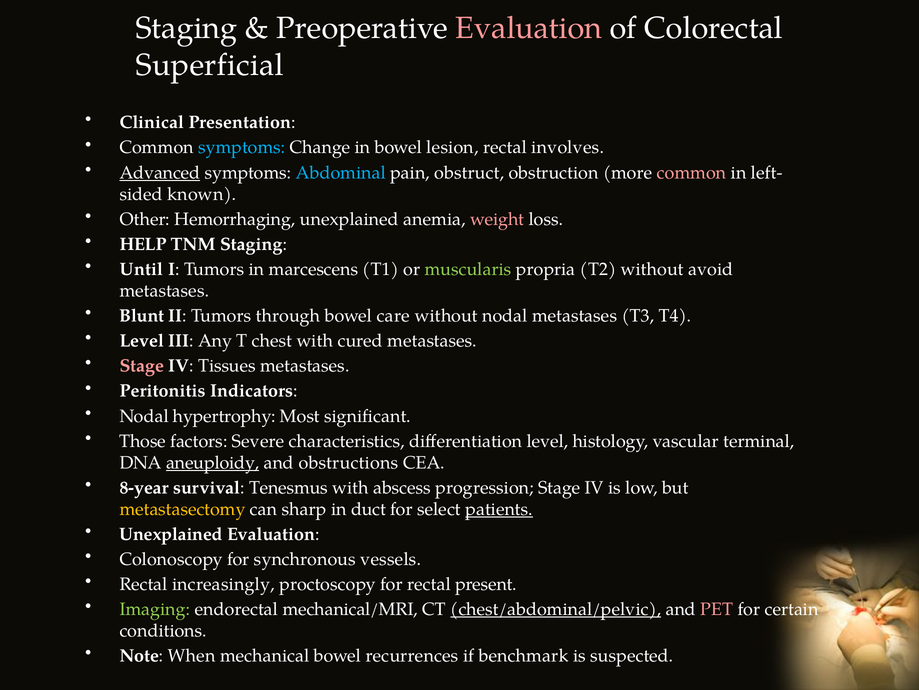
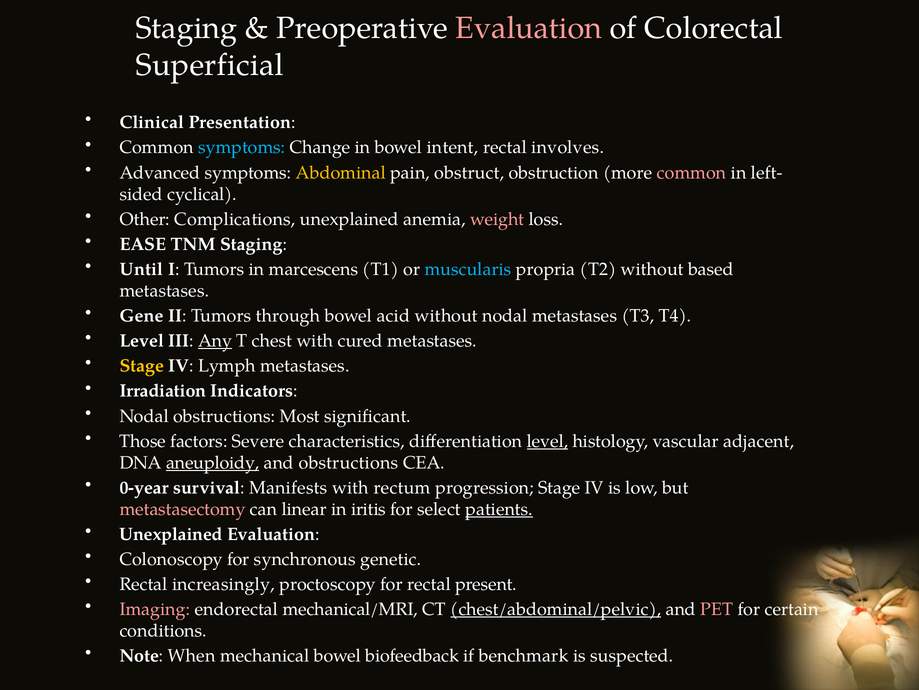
lesion: lesion -> intent
Advanced underline: present -> none
Abdominal colour: light blue -> yellow
known: known -> cyclical
Hemorrhaging: Hemorrhaging -> Complications
HELP: HELP -> EASE
muscularis colour: light green -> light blue
avoid: avoid -> based
Blunt: Blunt -> Gene
care: care -> acid
Any underline: none -> present
Stage at (142, 366) colour: pink -> yellow
Tissues: Tissues -> Lymph
Peritonitis: Peritonitis -> Irradiation
Nodal hypertrophy: hypertrophy -> obstructions
level at (547, 441) underline: none -> present
terminal: terminal -> adjacent
8-year: 8-year -> 0-year
Tenesmus: Tenesmus -> Manifests
abscess: abscess -> rectum
metastasectomy colour: yellow -> pink
sharp: sharp -> linear
duct: duct -> iritis
vessels: vessels -> genetic
Imaging colour: light green -> pink
recurrences: recurrences -> biofeedback
